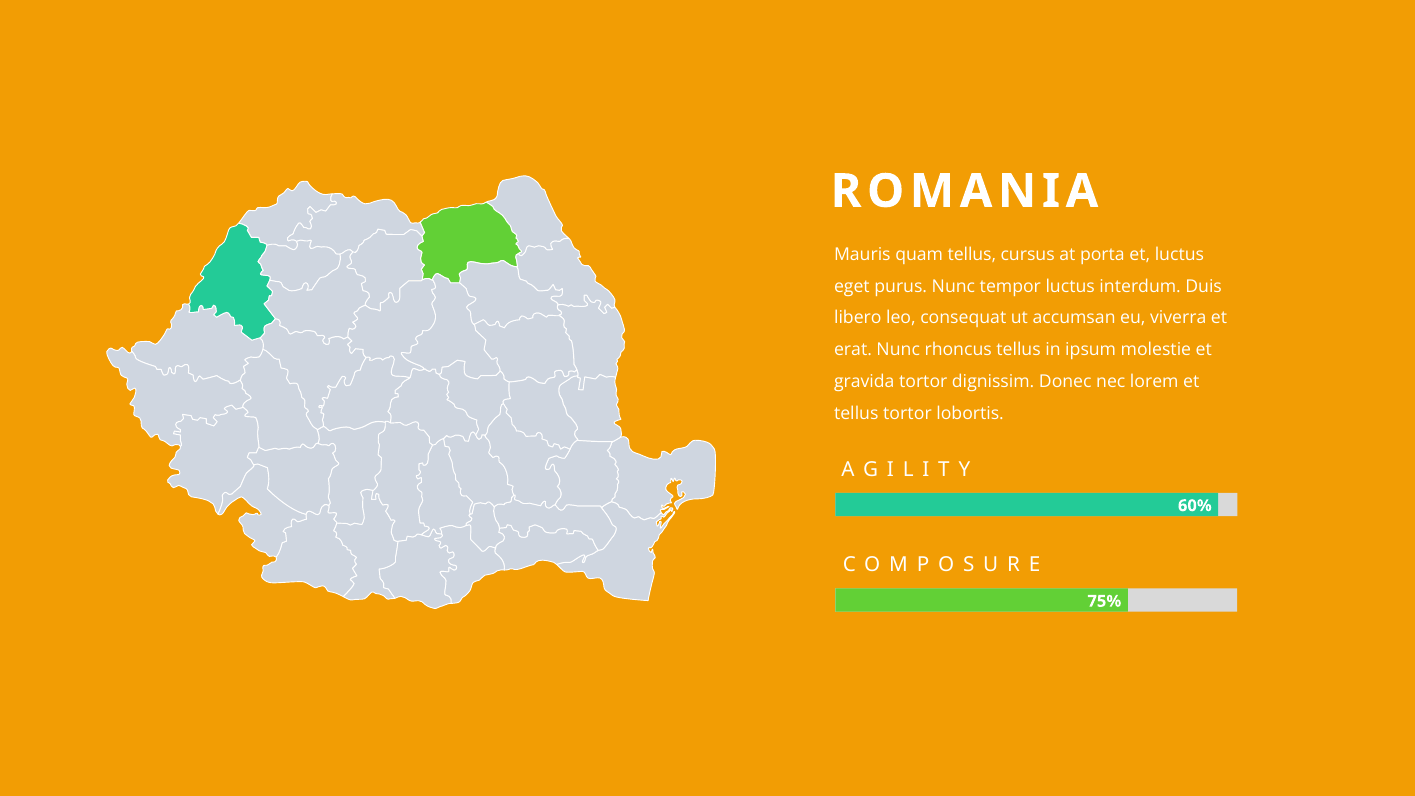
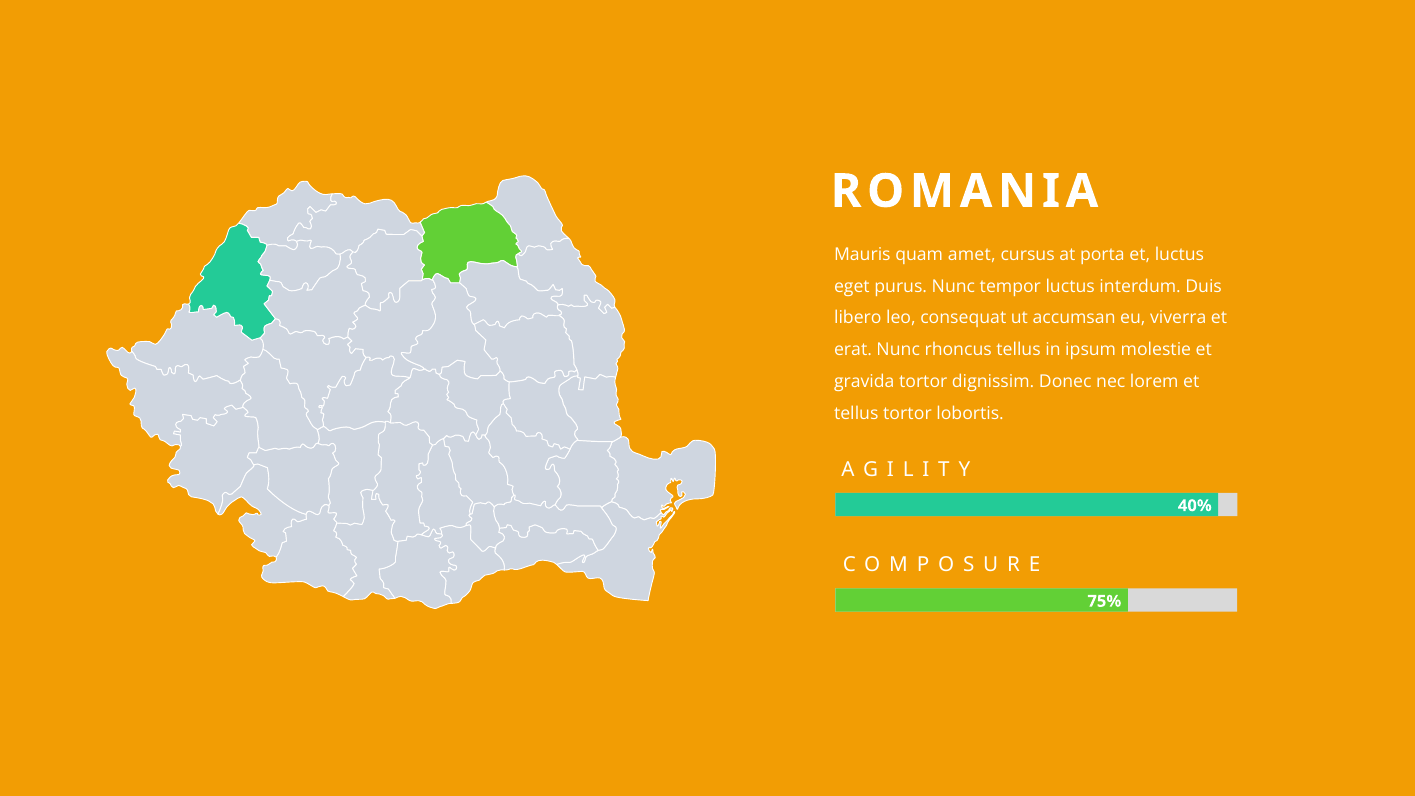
quam tellus: tellus -> amet
60%: 60% -> 40%
